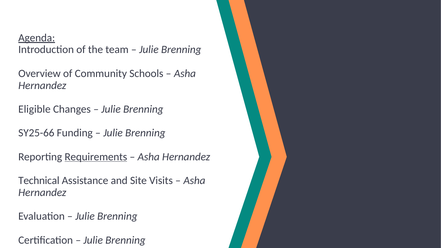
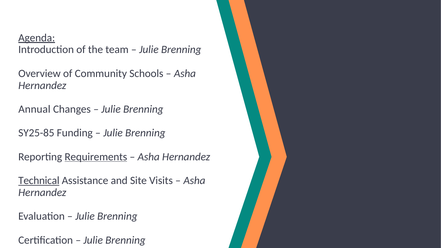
Eligible: Eligible -> Annual
SY25-66: SY25-66 -> SY25-85
Technical underline: none -> present
